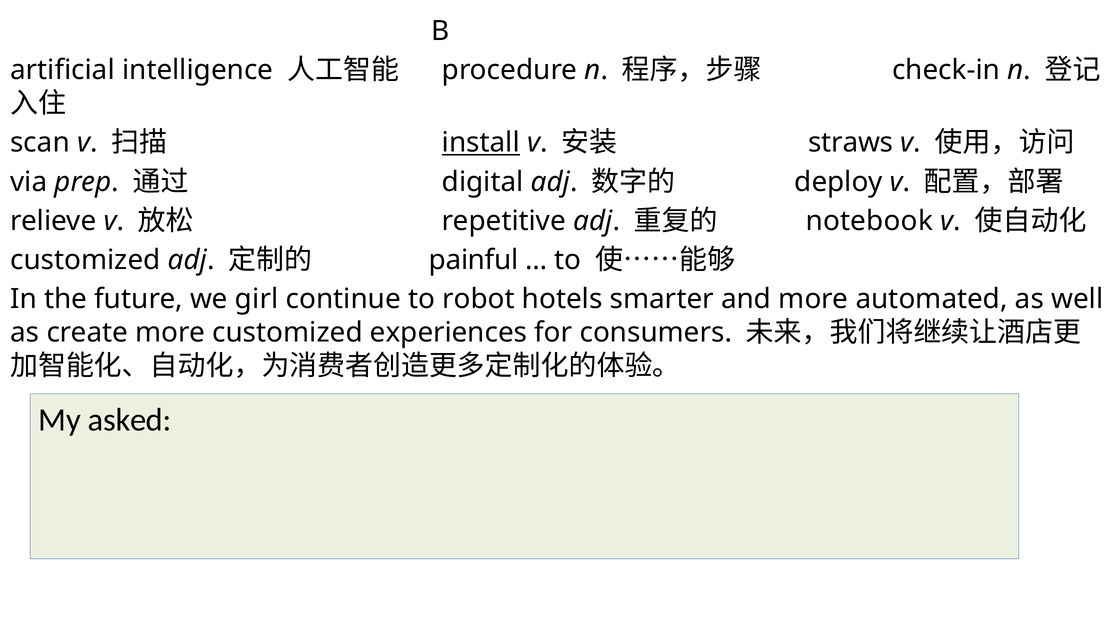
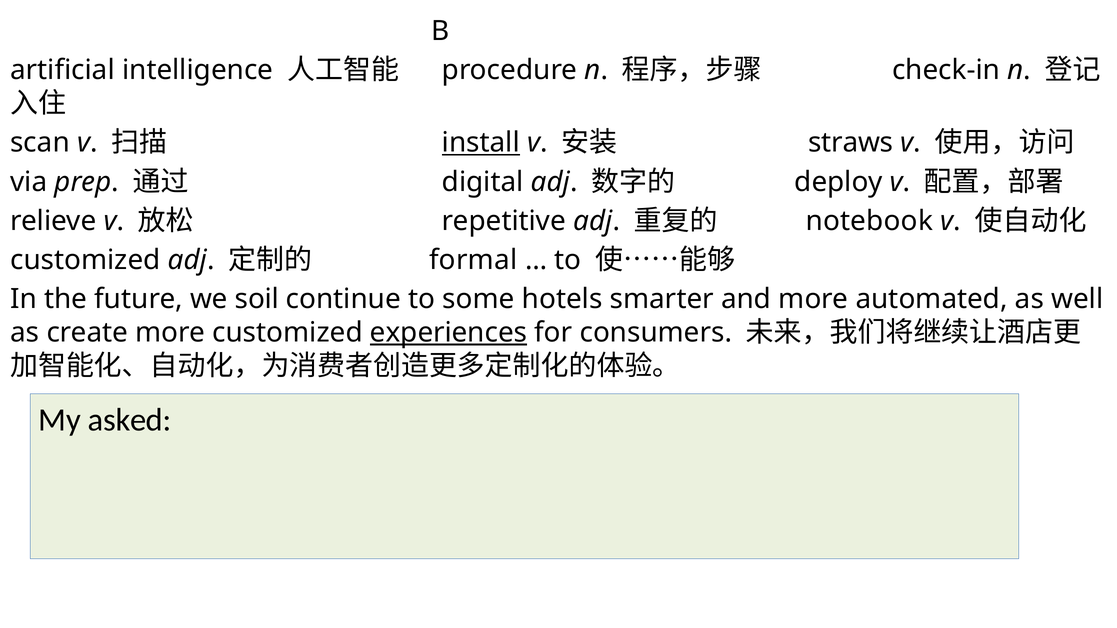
painful: painful -> formal
girl: girl -> soil
robot: robot -> some
experiences underline: none -> present
